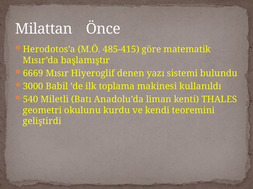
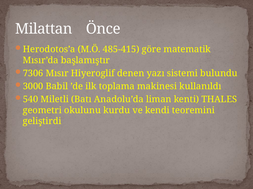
6669: 6669 -> 7306
